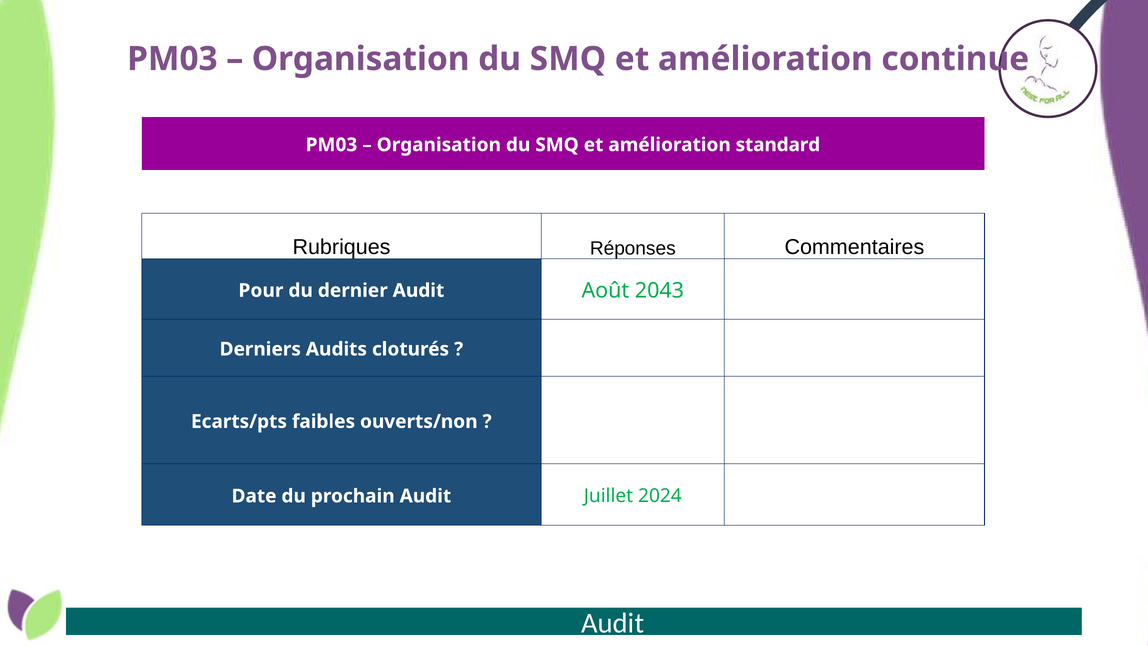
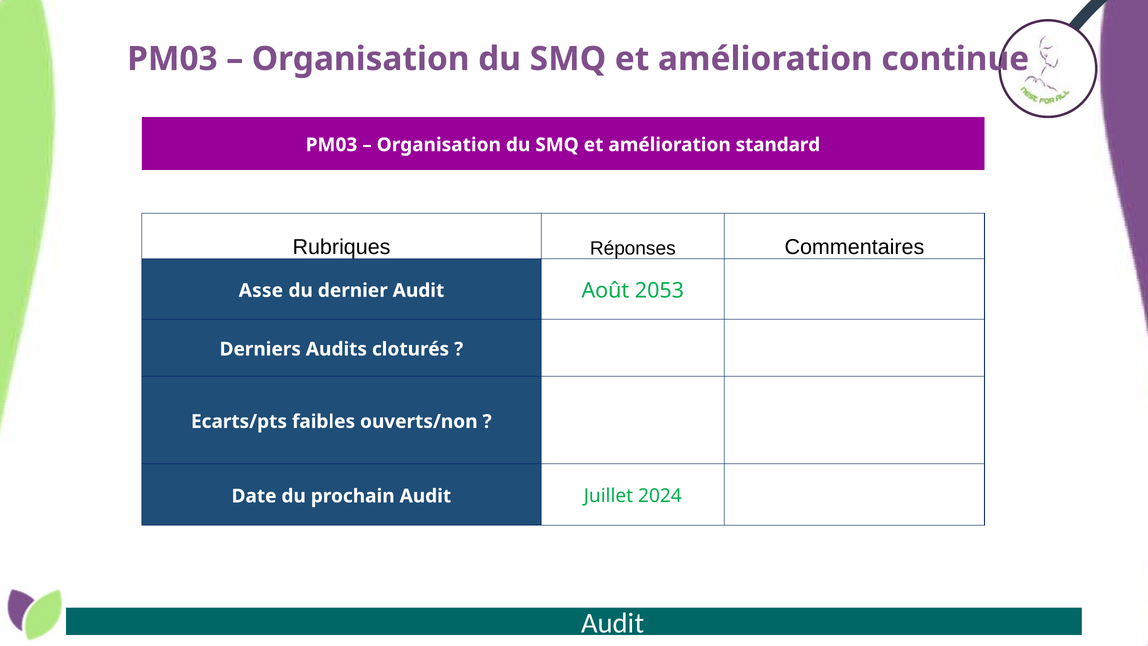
Pour: Pour -> Asse
2043: 2043 -> 2053
